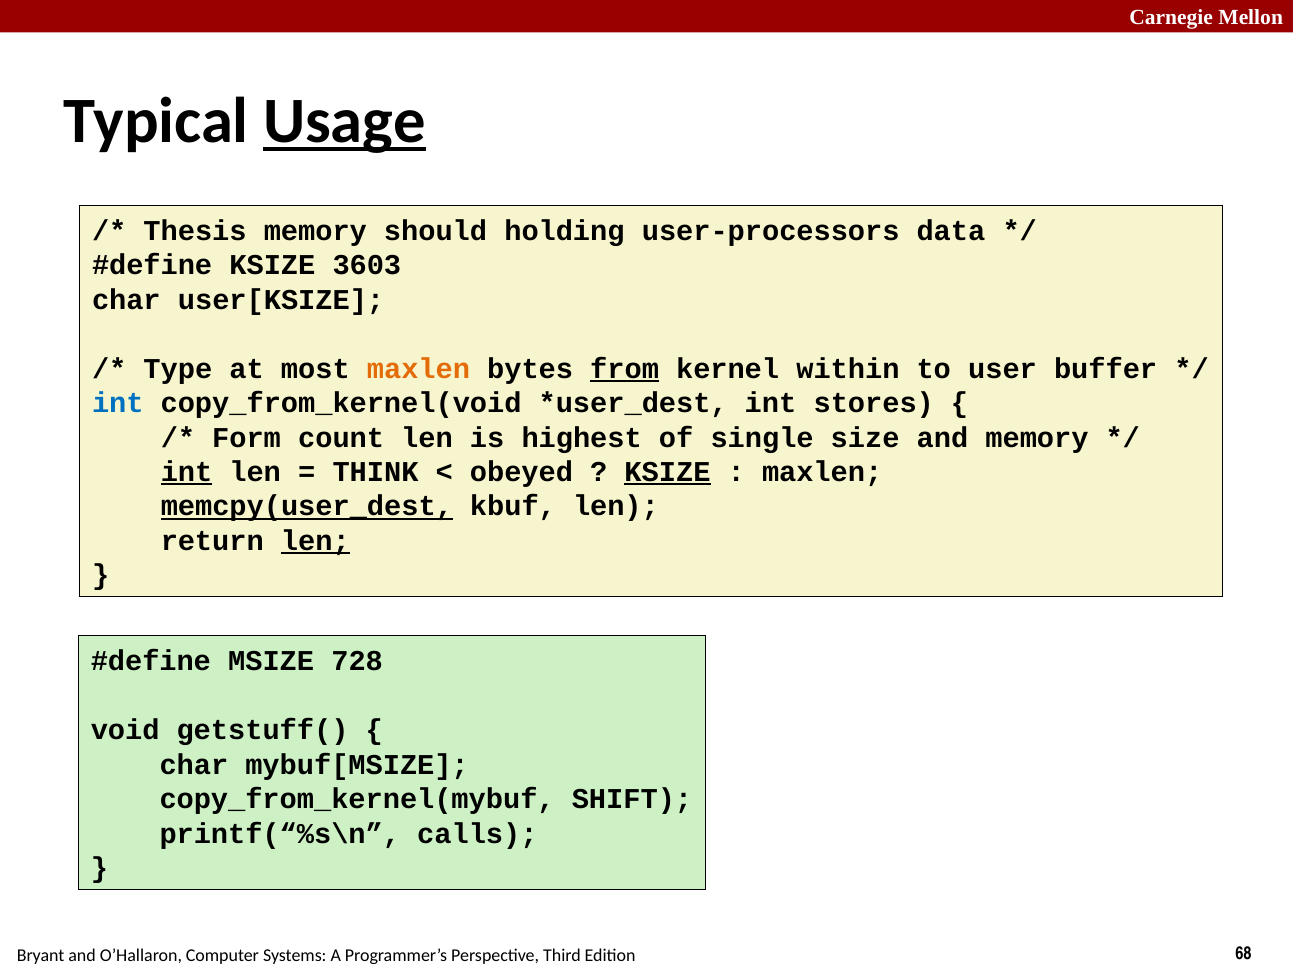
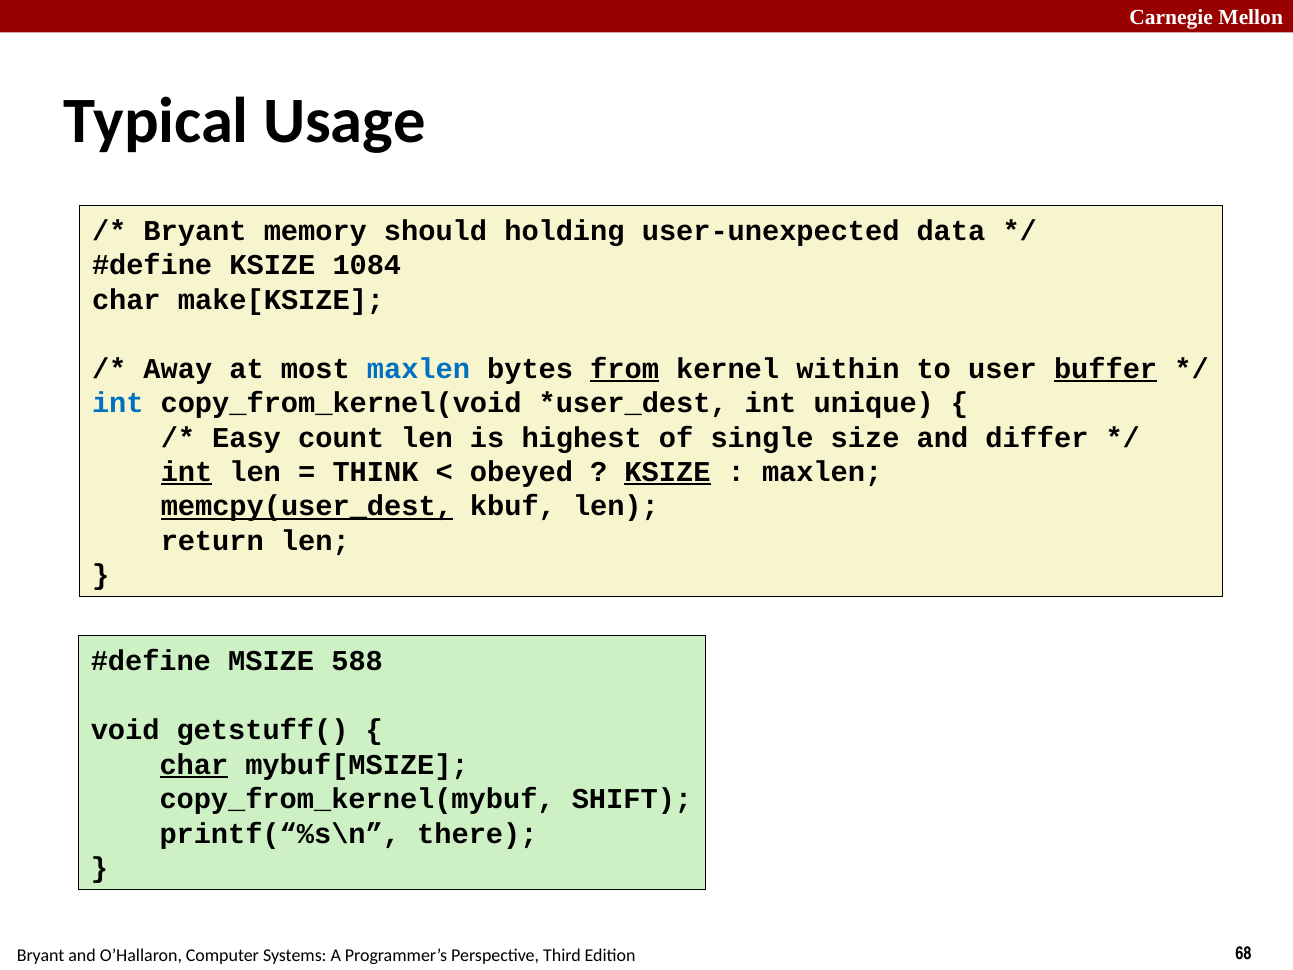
Usage underline: present -> none
Thesis at (195, 231): Thesis -> Bryant
user-processors: user-processors -> user-unexpected
3603: 3603 -> 1084
user[KSIZE: user[KSIZE -> make[KSIZE
Type: Type -> Away
maxlen at (419, 368) colour: orange -> blue
buffer underline: none -> present
stores: stores -> unique
Form: Form -> Easy
and memory: memory -> differ
len at (315, 541) underline: present -> none
728: 728 -> 588
char at (194, 765) underline: none -> present
calls: calls -> there
